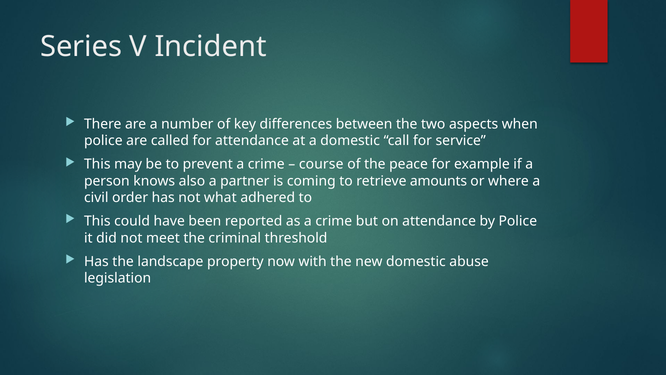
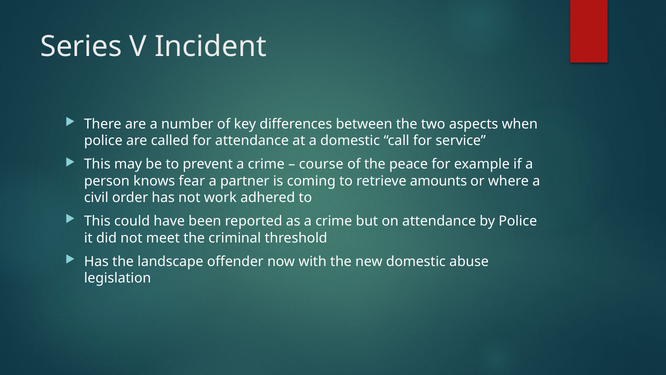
also: also -> fear
what: what -> work
property: property -> offender
